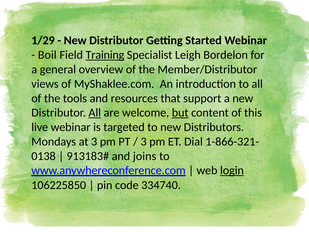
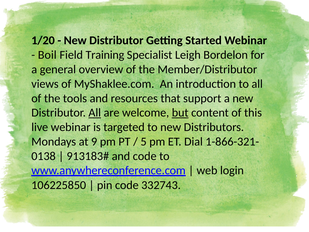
1/29: 1/29 -> 1/20
Training underline: present -> none
at 3: 3 -> 9
3 at (144, 141): 3 -> 5
and joins: joins -> code
login underline: present -> none
334740: 334740 -> 332743
